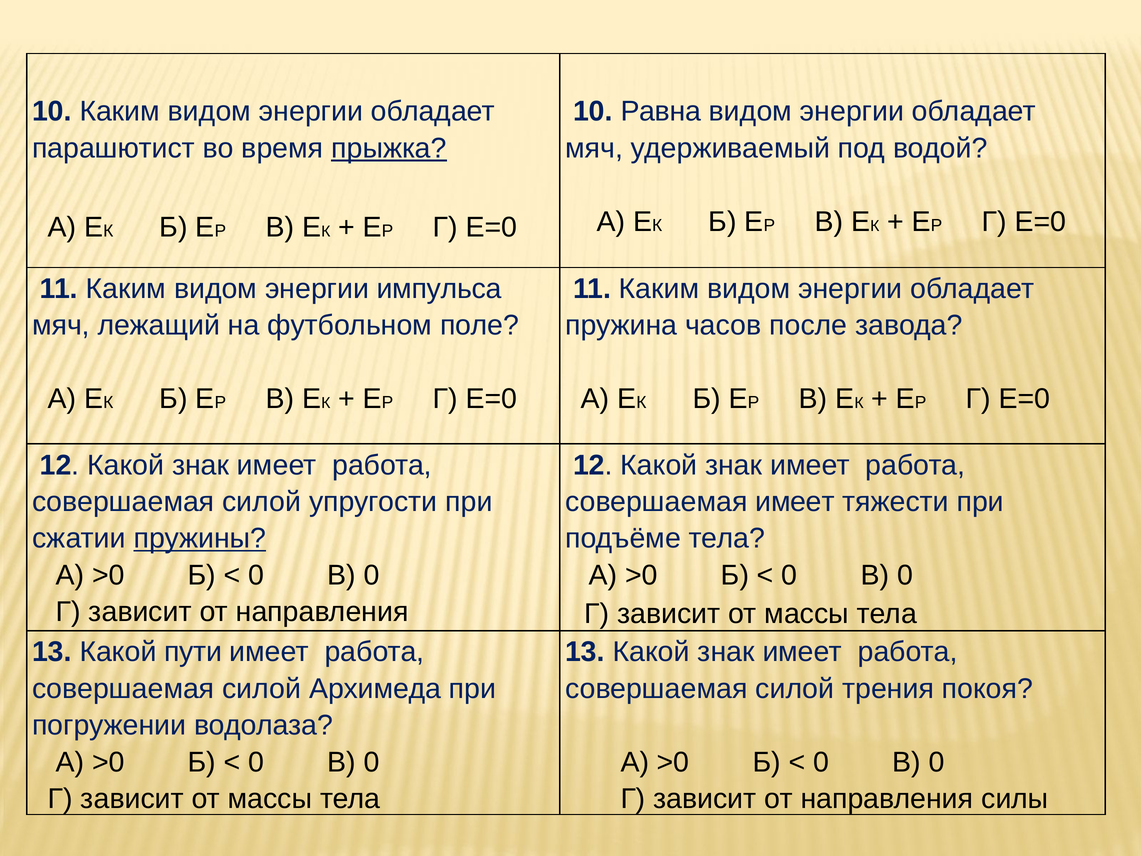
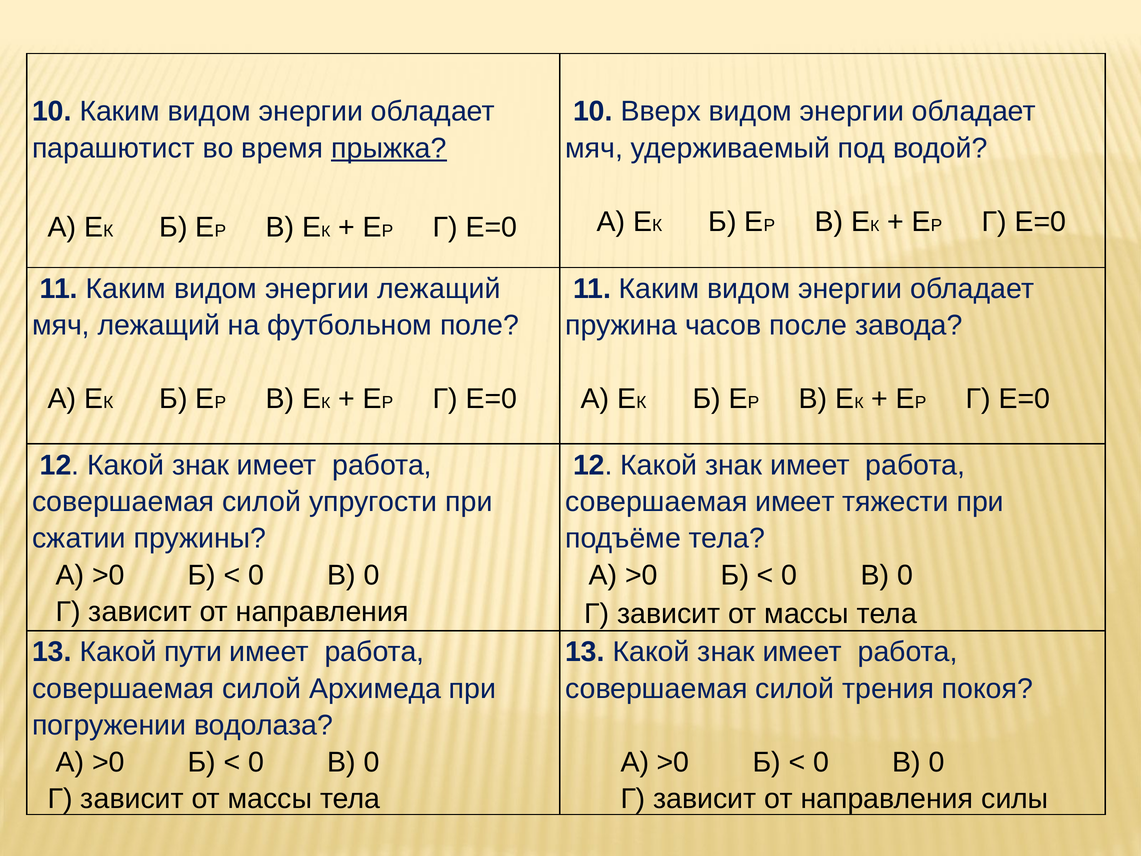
Равна: Равна -> Вверх
энергии импульса: импульса -> лежащий
пружины underline: present -> none
